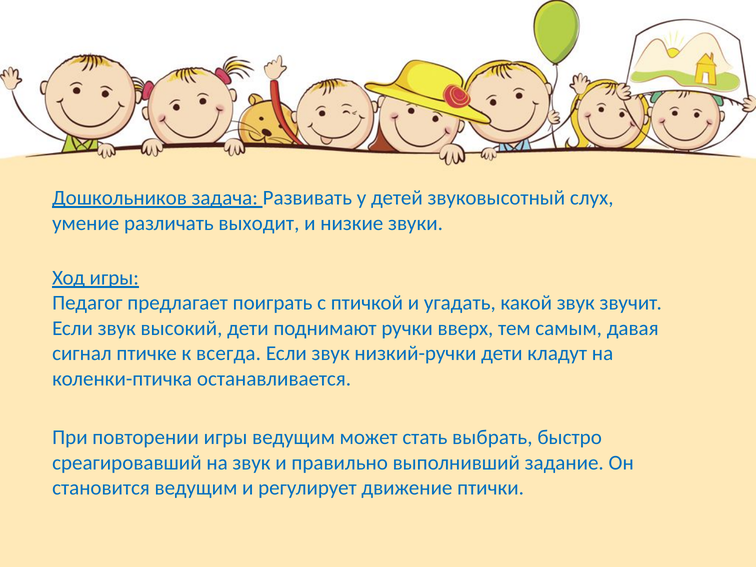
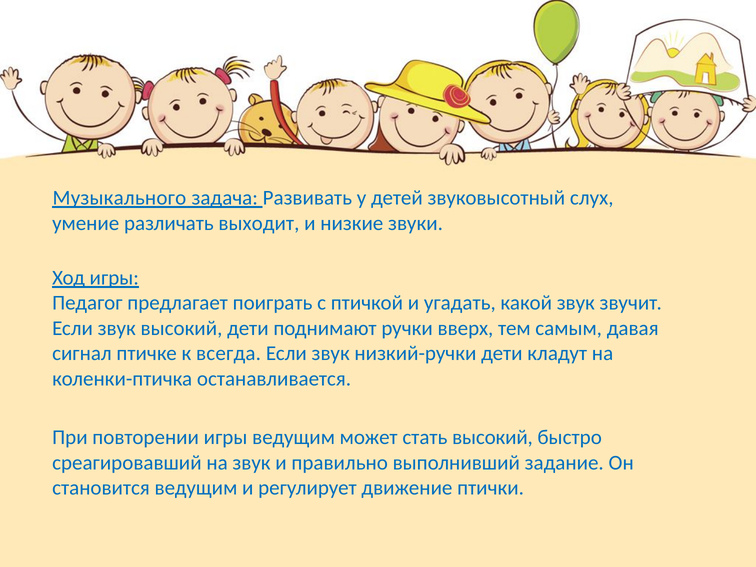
Дошкольников: Дошкольников -> Музыкального
стать выбрать: выбрать -> высокий
